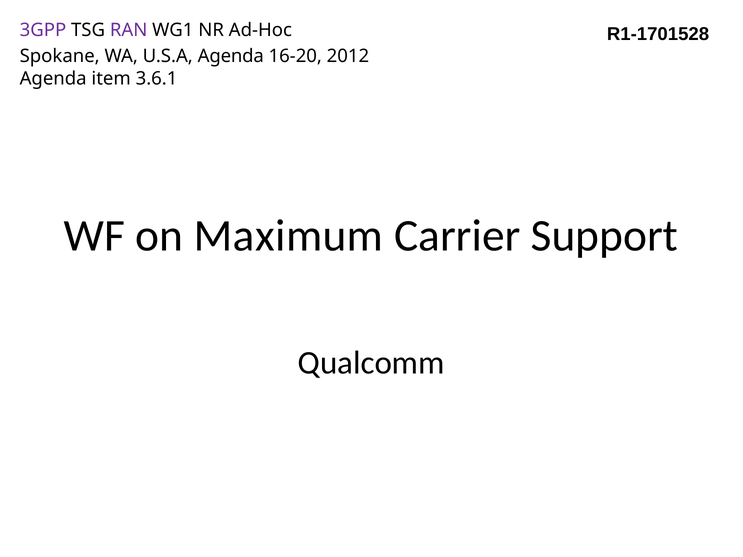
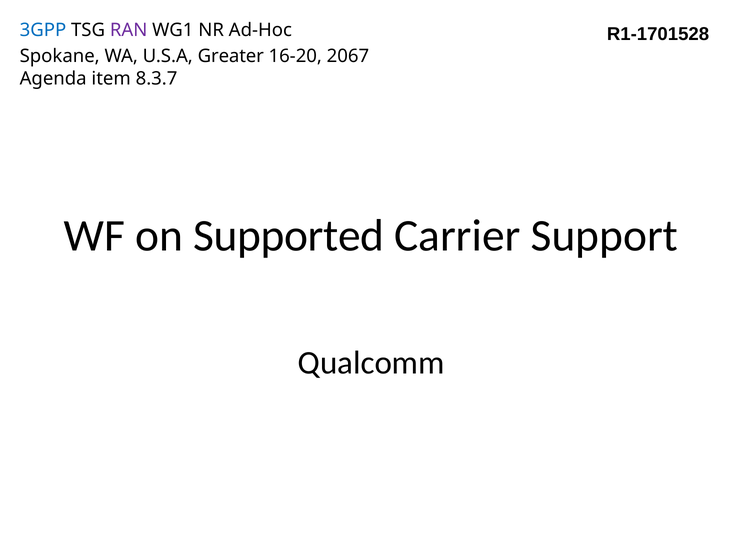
3GPP colour: purple -> blue
U.S.A Agenda: Agenda -> Greater
2012: 2012 -> 2067
3.6.1: 3.6.1 -> 8.3.7
Maximum: Maximum -> Supported
